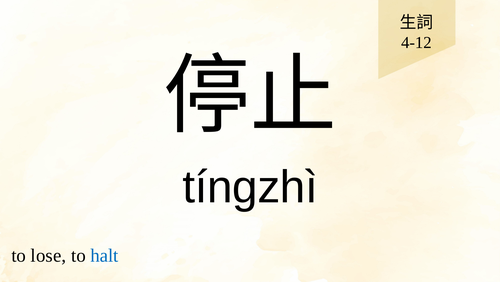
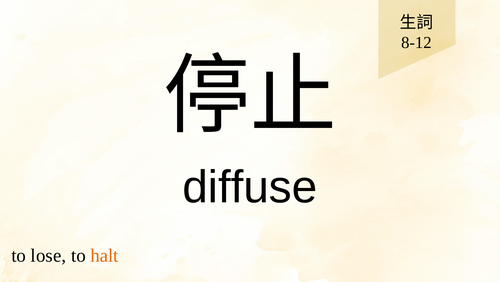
4-12: 4-12 -> 8-12
tíngzhì: tíngzhì -> diffuse
halt colour: blue -> orange
